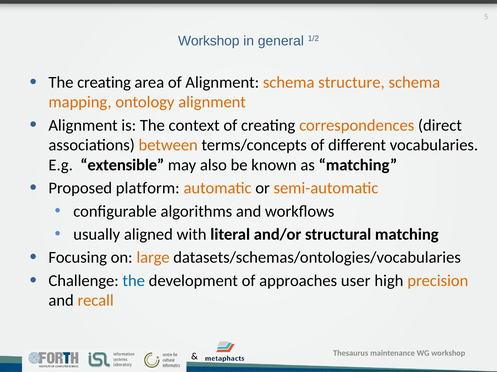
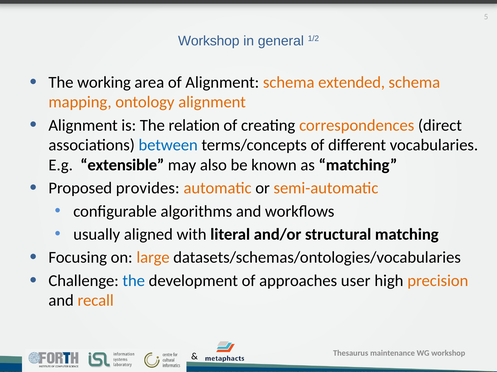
The creating: creating -> working
structure: structure -> extended
context: context -> relation
between colour: orange -> blue
platform: platform -> provides
